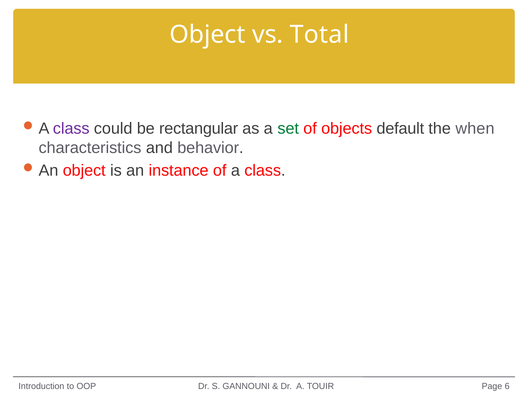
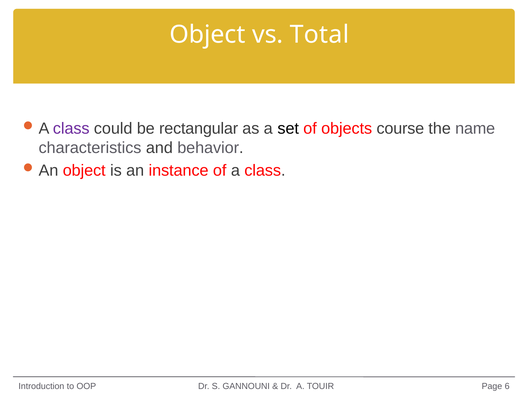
set colour: green -> black
default: default -> course
when: when -> name
